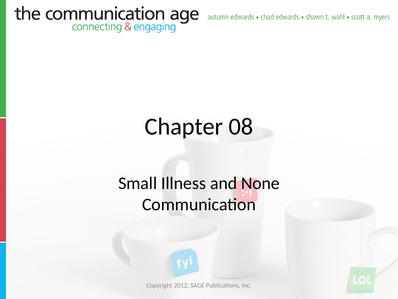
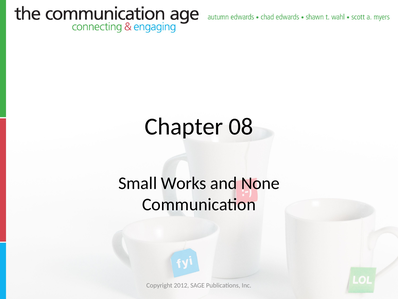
Illness: Illness -> Works
